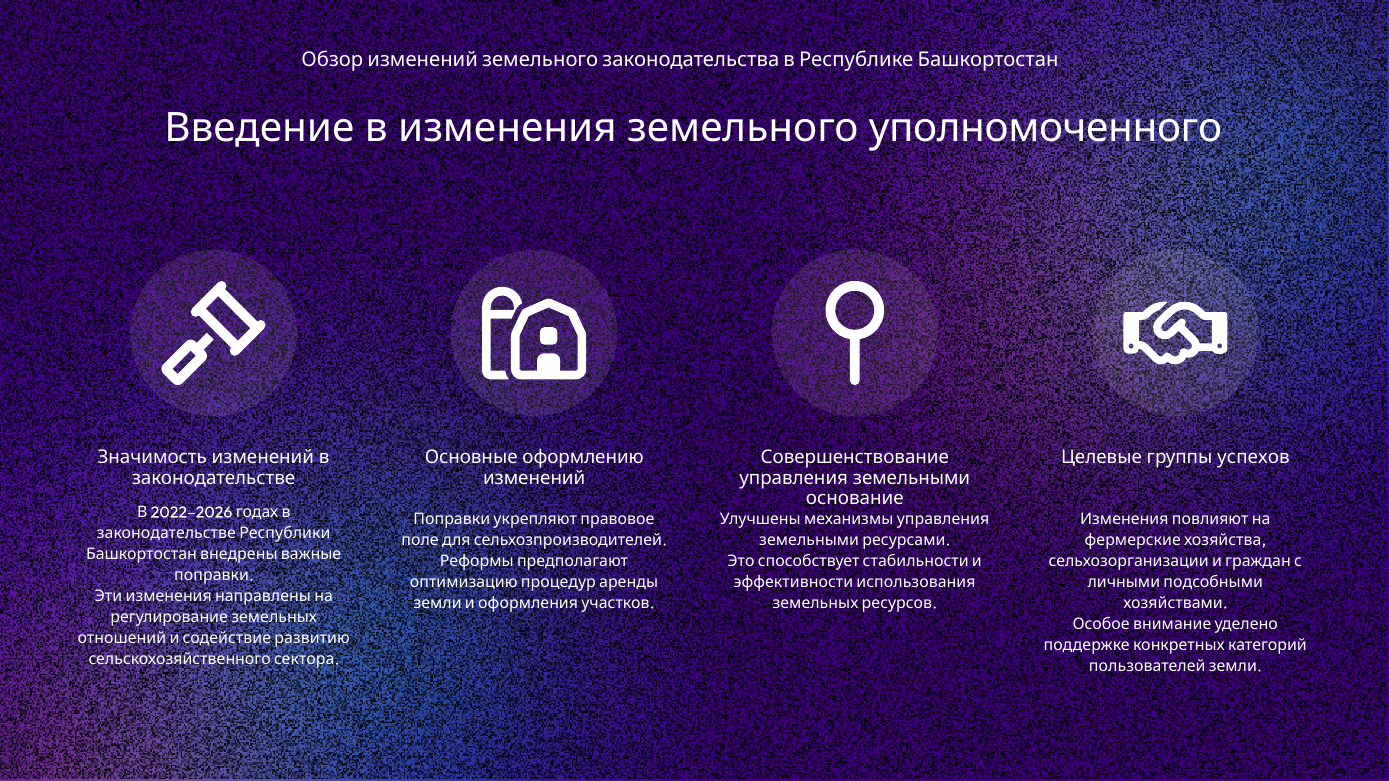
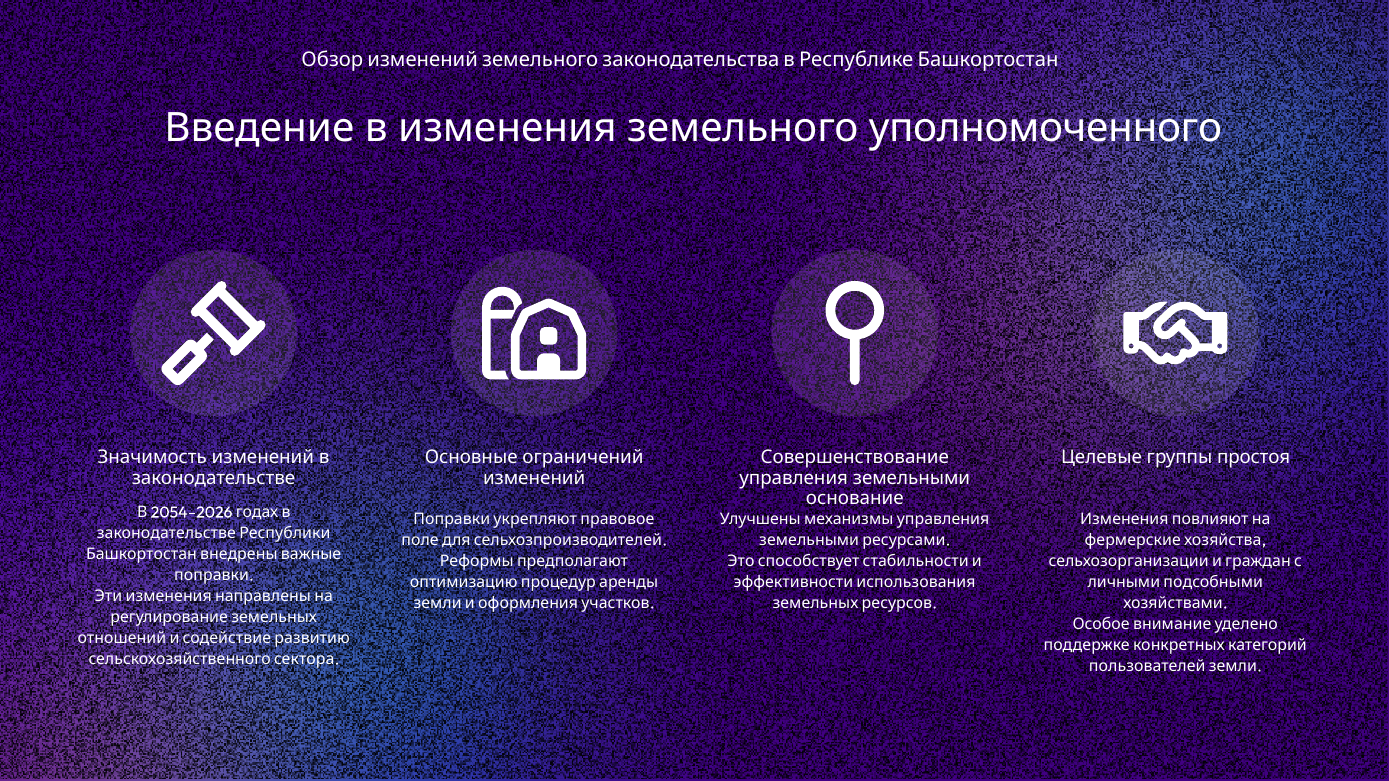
оформлению: оформлению -> ограничений
успехов: успехов -> простоя
2022–2026: 2022–2026 -> 2054–2026
